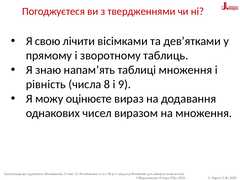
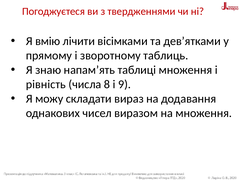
свою: свою -> вмію
оцінюєте: оцінюєте -> складати
